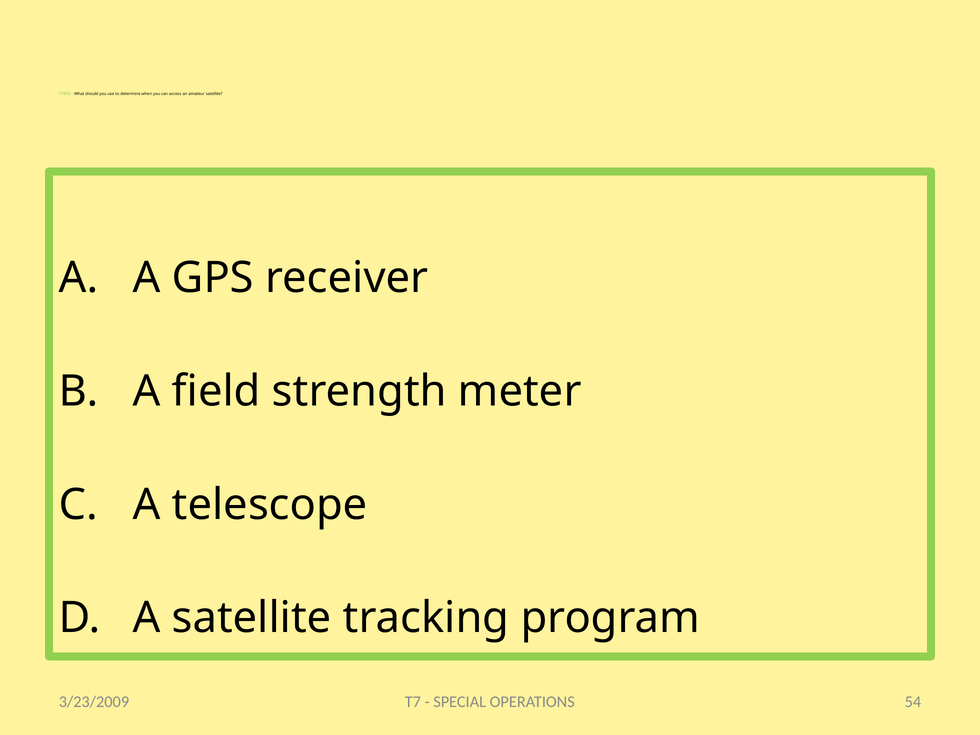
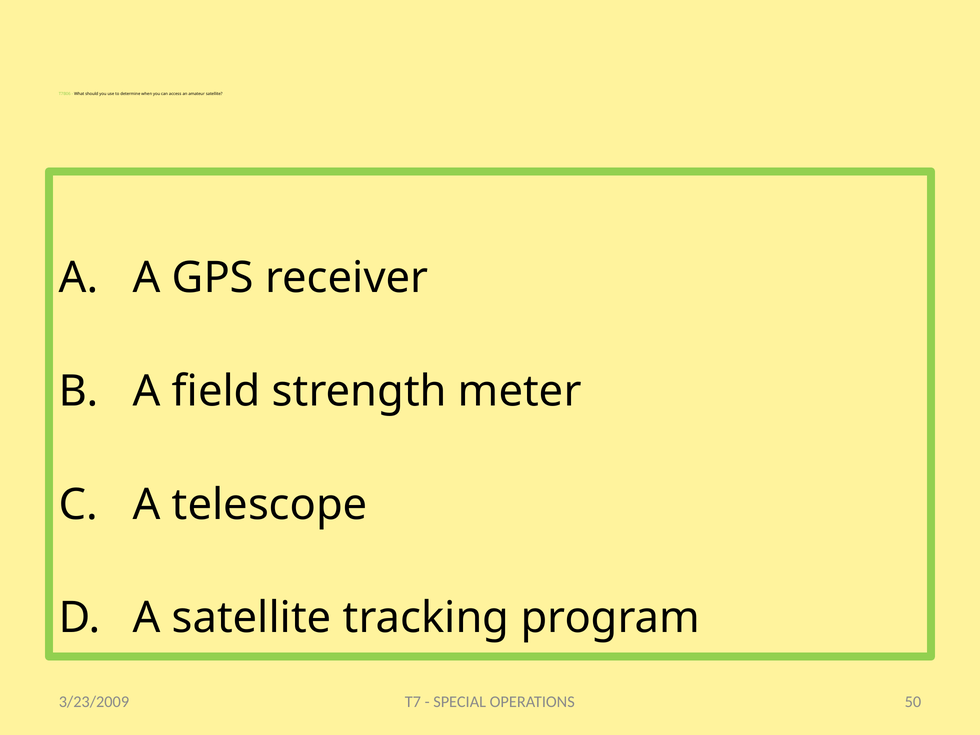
54: 54 -> 50
